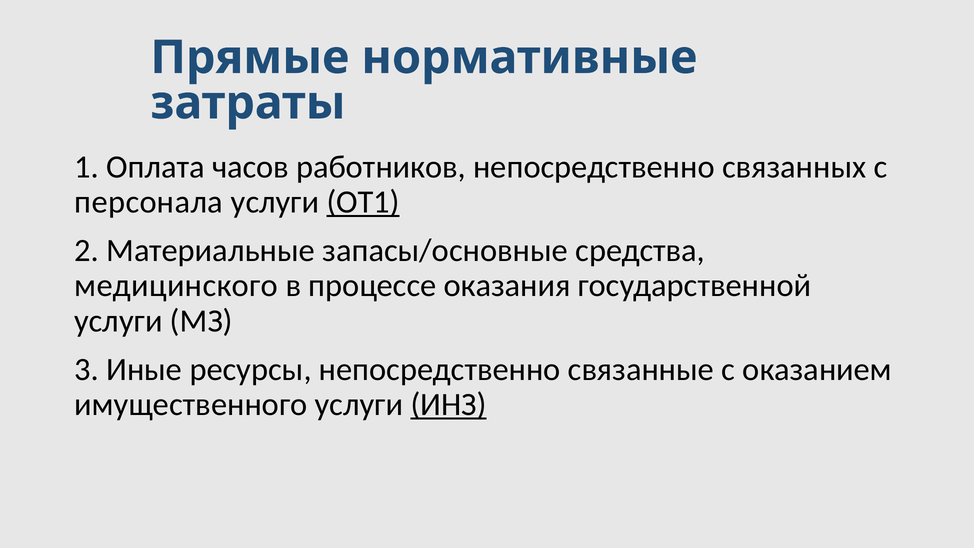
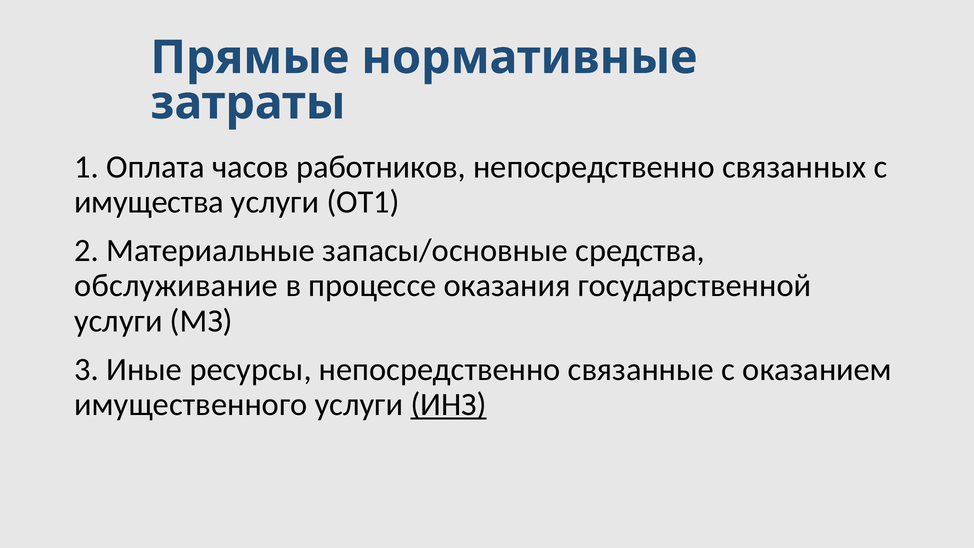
персонала: персонала -> имущества
ОТ1 underline: present -> none
медицинского: медицинского -> обслуживание
